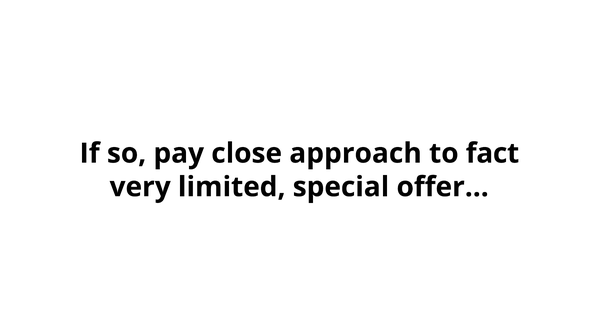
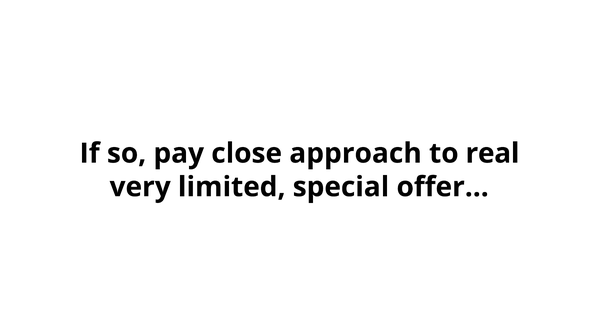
fact: fact -> real
